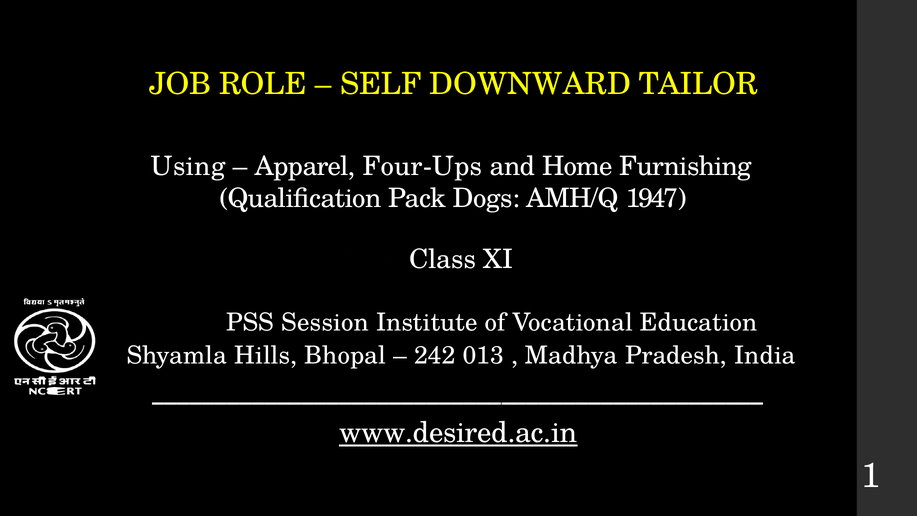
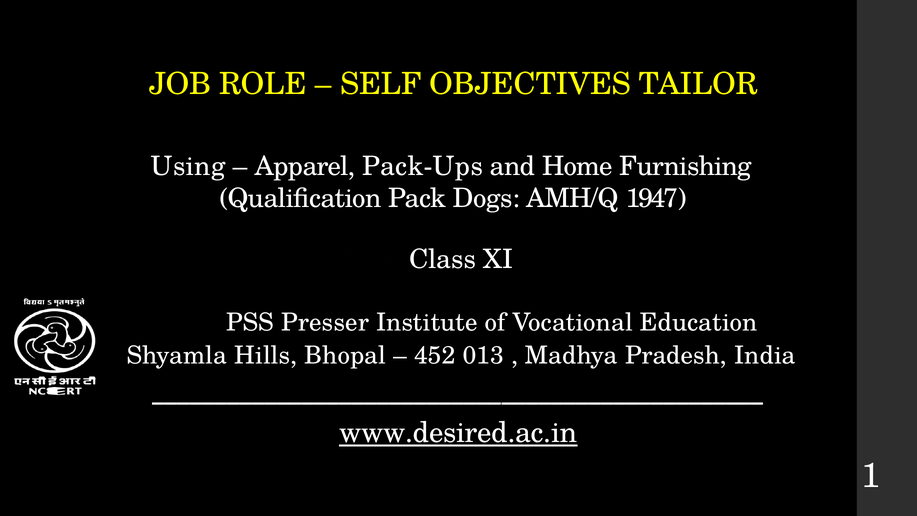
DOWNWARD: DOWNWARD -> OBJECTIVES
Four-Ups: Four-Ups -> Pack-Ups
Session: Session -> Presser
242: 242 -> 452
